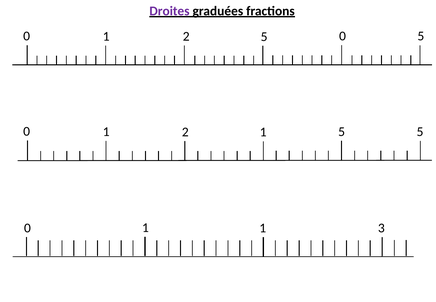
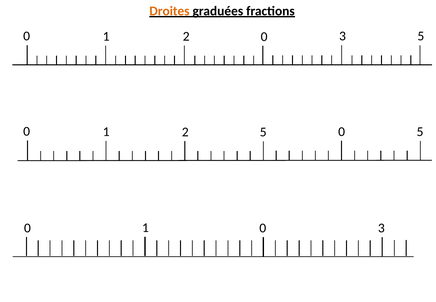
Droites colour: purple -> orange
0 at (342, 36): 0 -> 3
2 5: 5 -> 0
5 at (342, 132): 5 -> 0
2 1: 1 -> 5
1 at (263, 228): 1 -> 0
